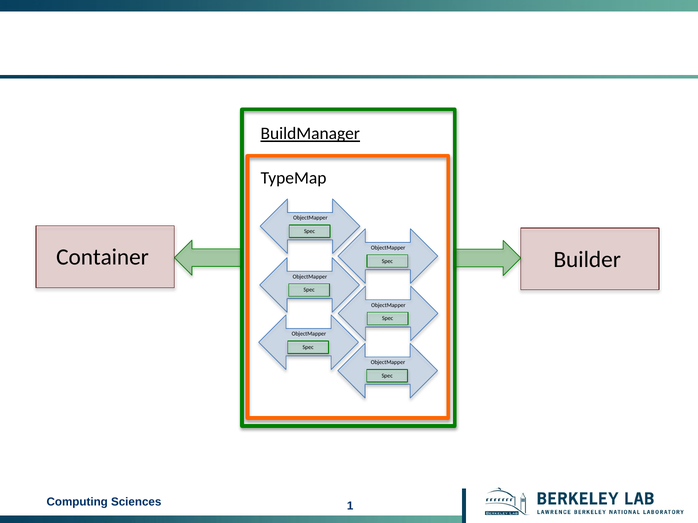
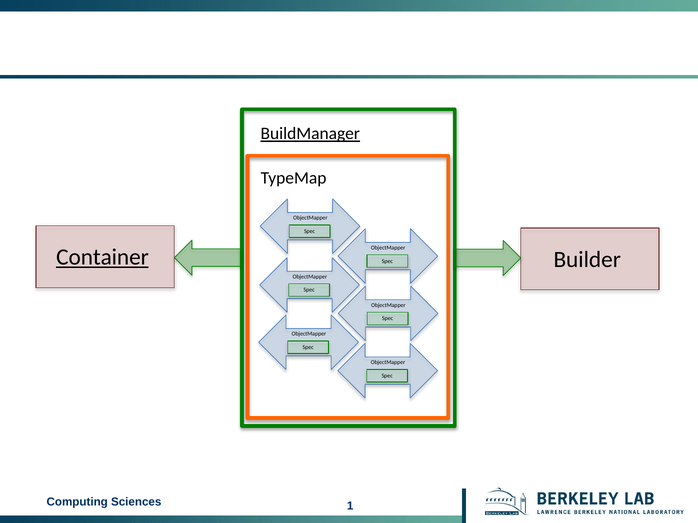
Container underline: none -> present
